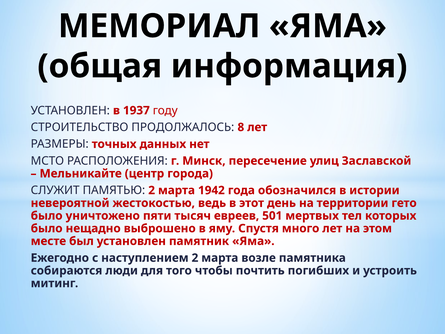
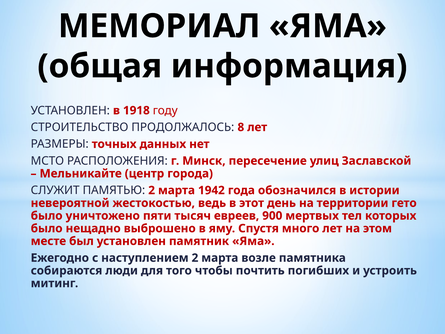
1937: 1937 -> 1918
501: 501 -> 900
